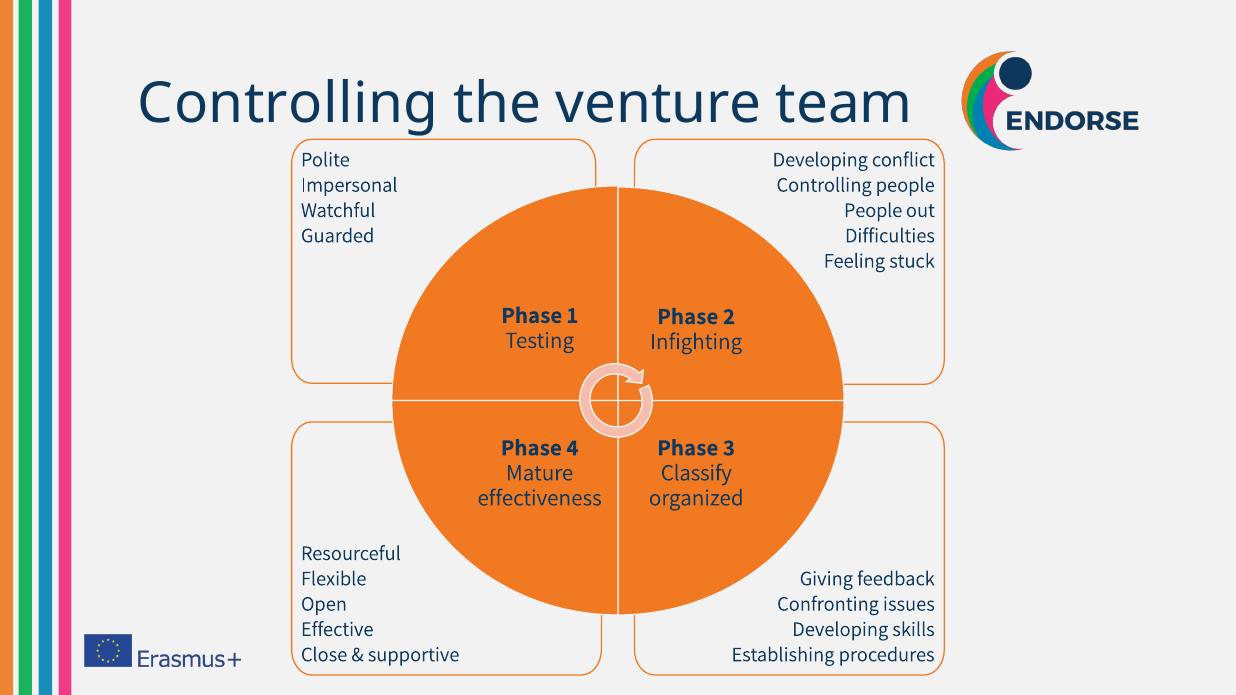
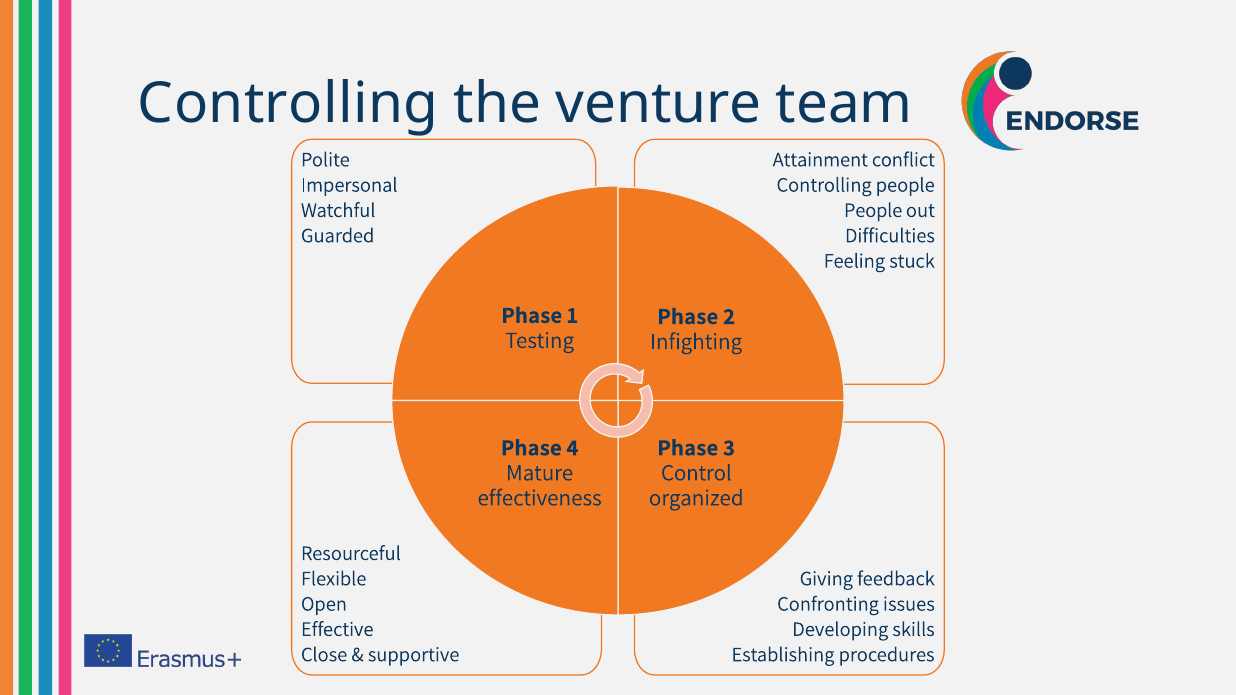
Developing at (820, 160): Developing -> Attainment
Classify: Classify -> Control
